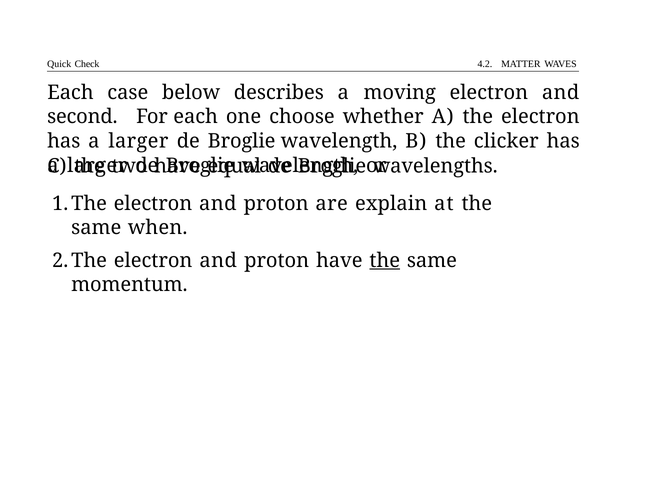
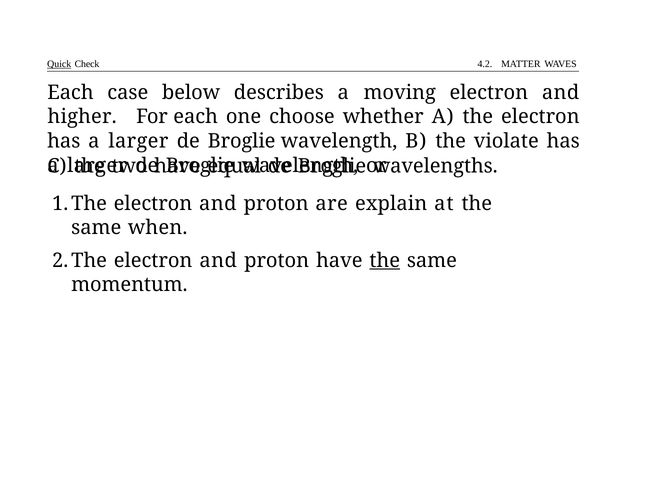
Quick underline: none -> present
second: second -> higher
clicker: clicker -> violate
